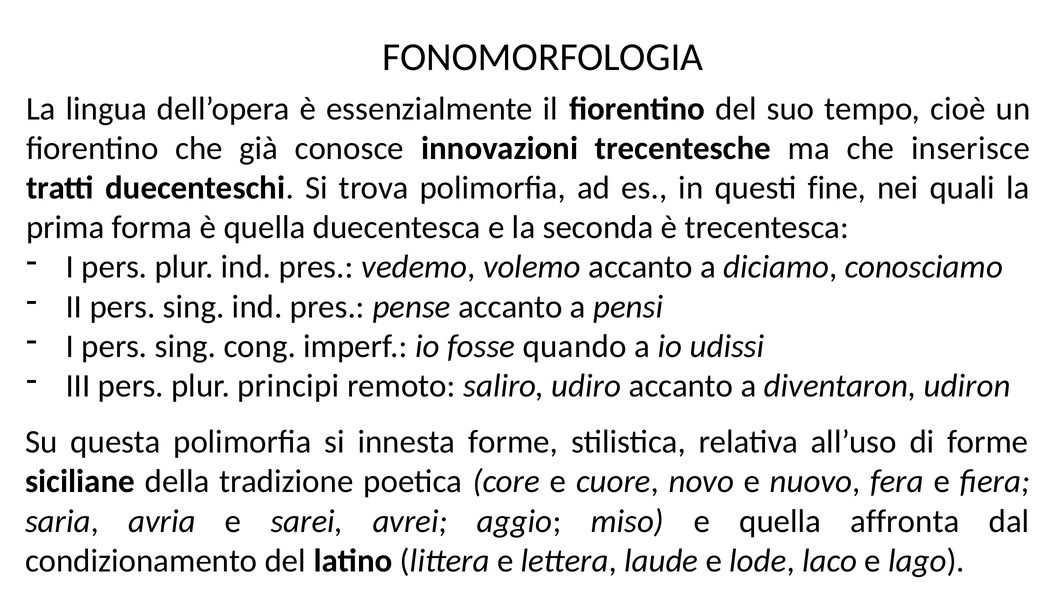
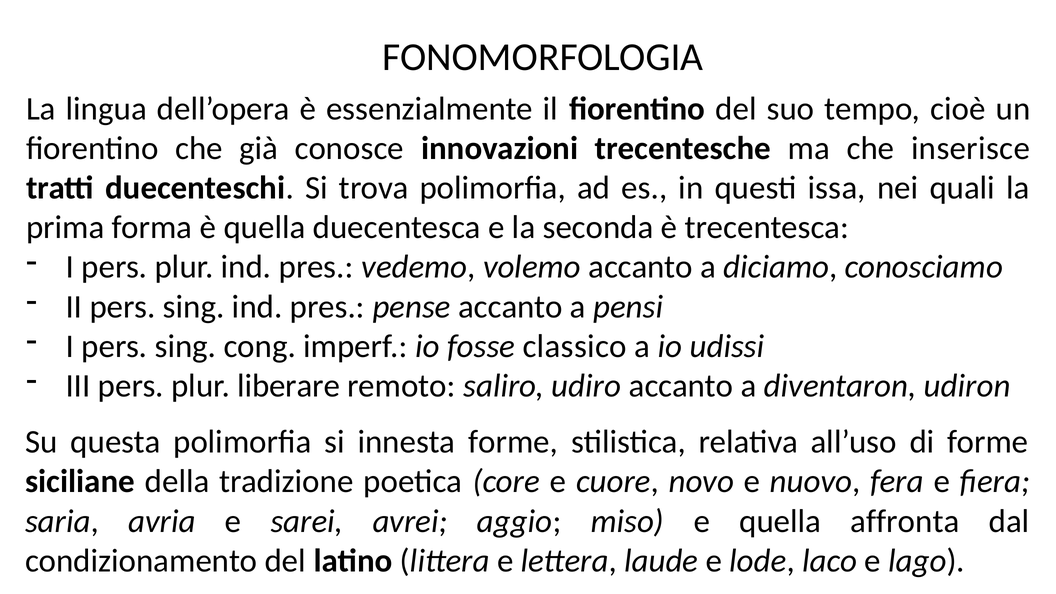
fine: fine -> issa
quando: quando -> classico
principi: principi -> liberare
